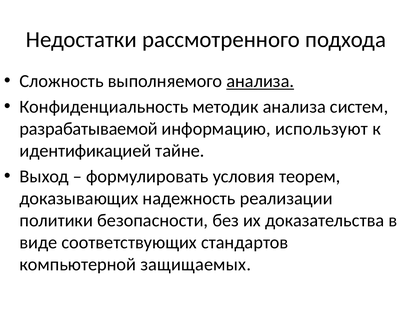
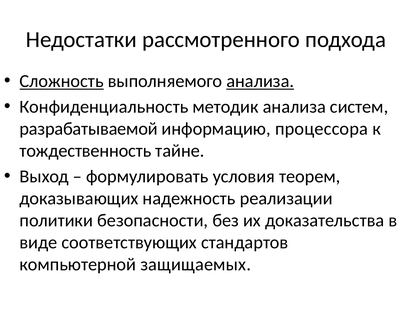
Сложность underline: none -> present
используют: используют -> процессора
идентификацией: идентификацией -> тождественность
